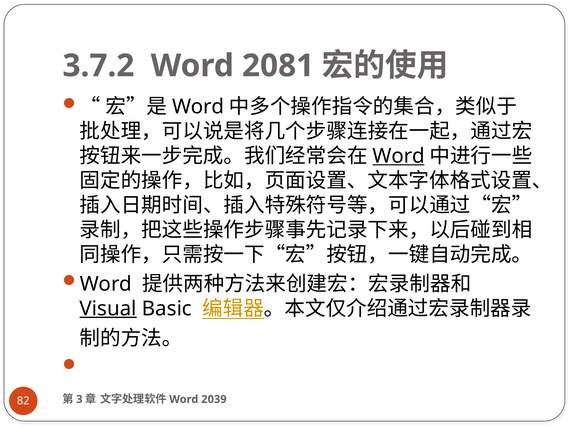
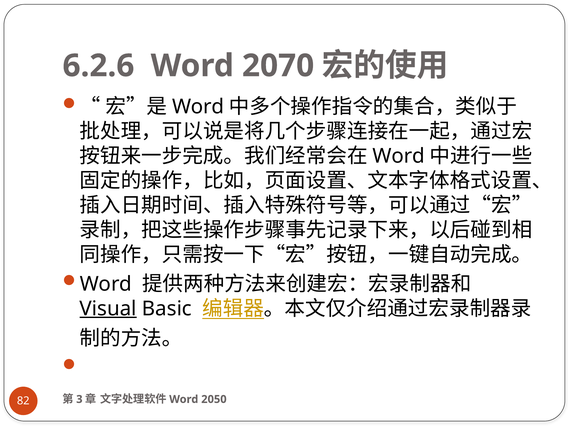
3.7.2: 3.7.2 -> 6.2.6
2081: 2081 -> 2070
Word at (399, 156) underline: present -> none
2039: 2039 -> 2050
